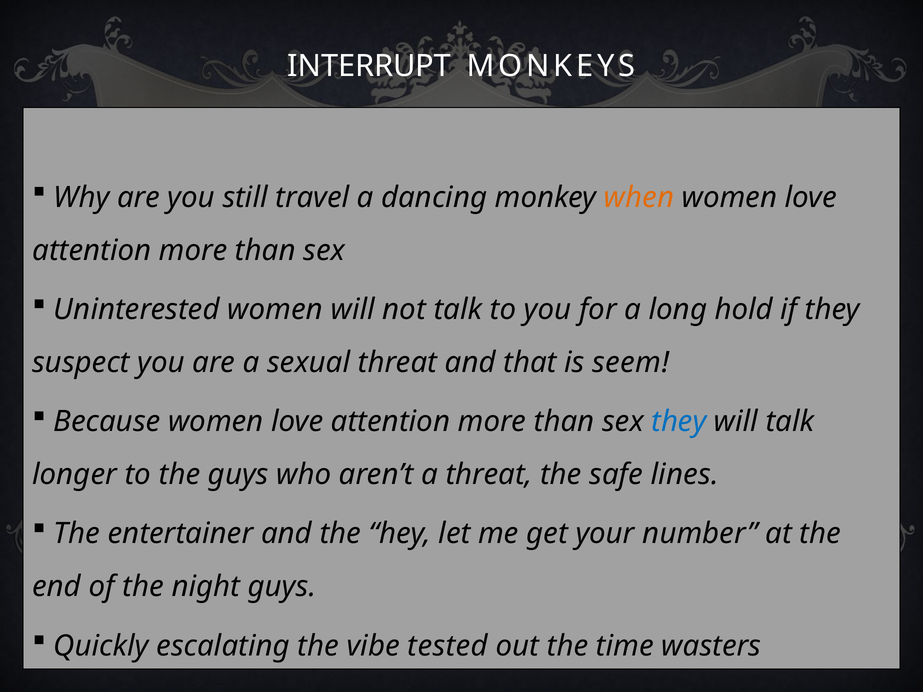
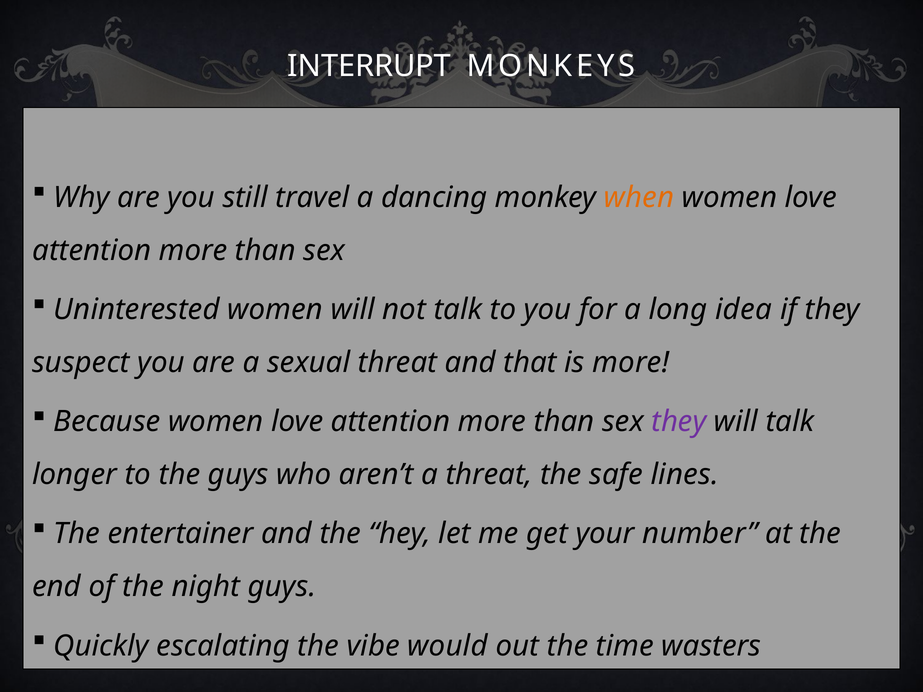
hold: hold -> idea
is seem: seem -> more
they at (679, 422) colour: blue -> purple
tested: tested -> would
